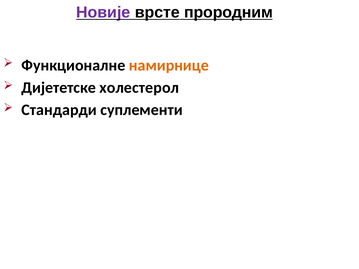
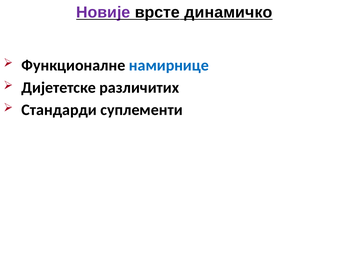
прородним: прородним -> динамичко
намирнице colour: orange -> blue
холестерол: холестерол -> различитих
